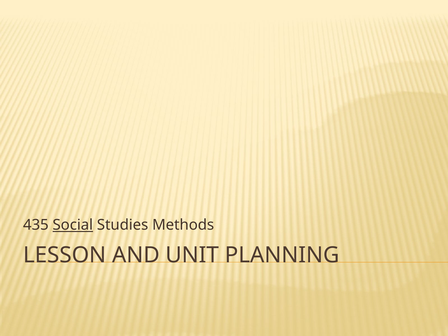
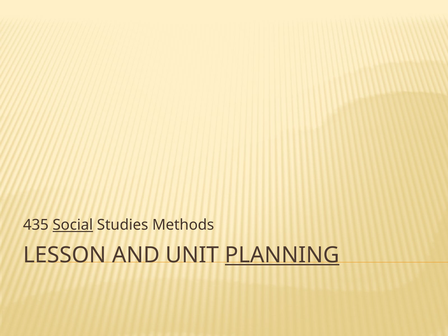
PLANNING underline: none -> present
